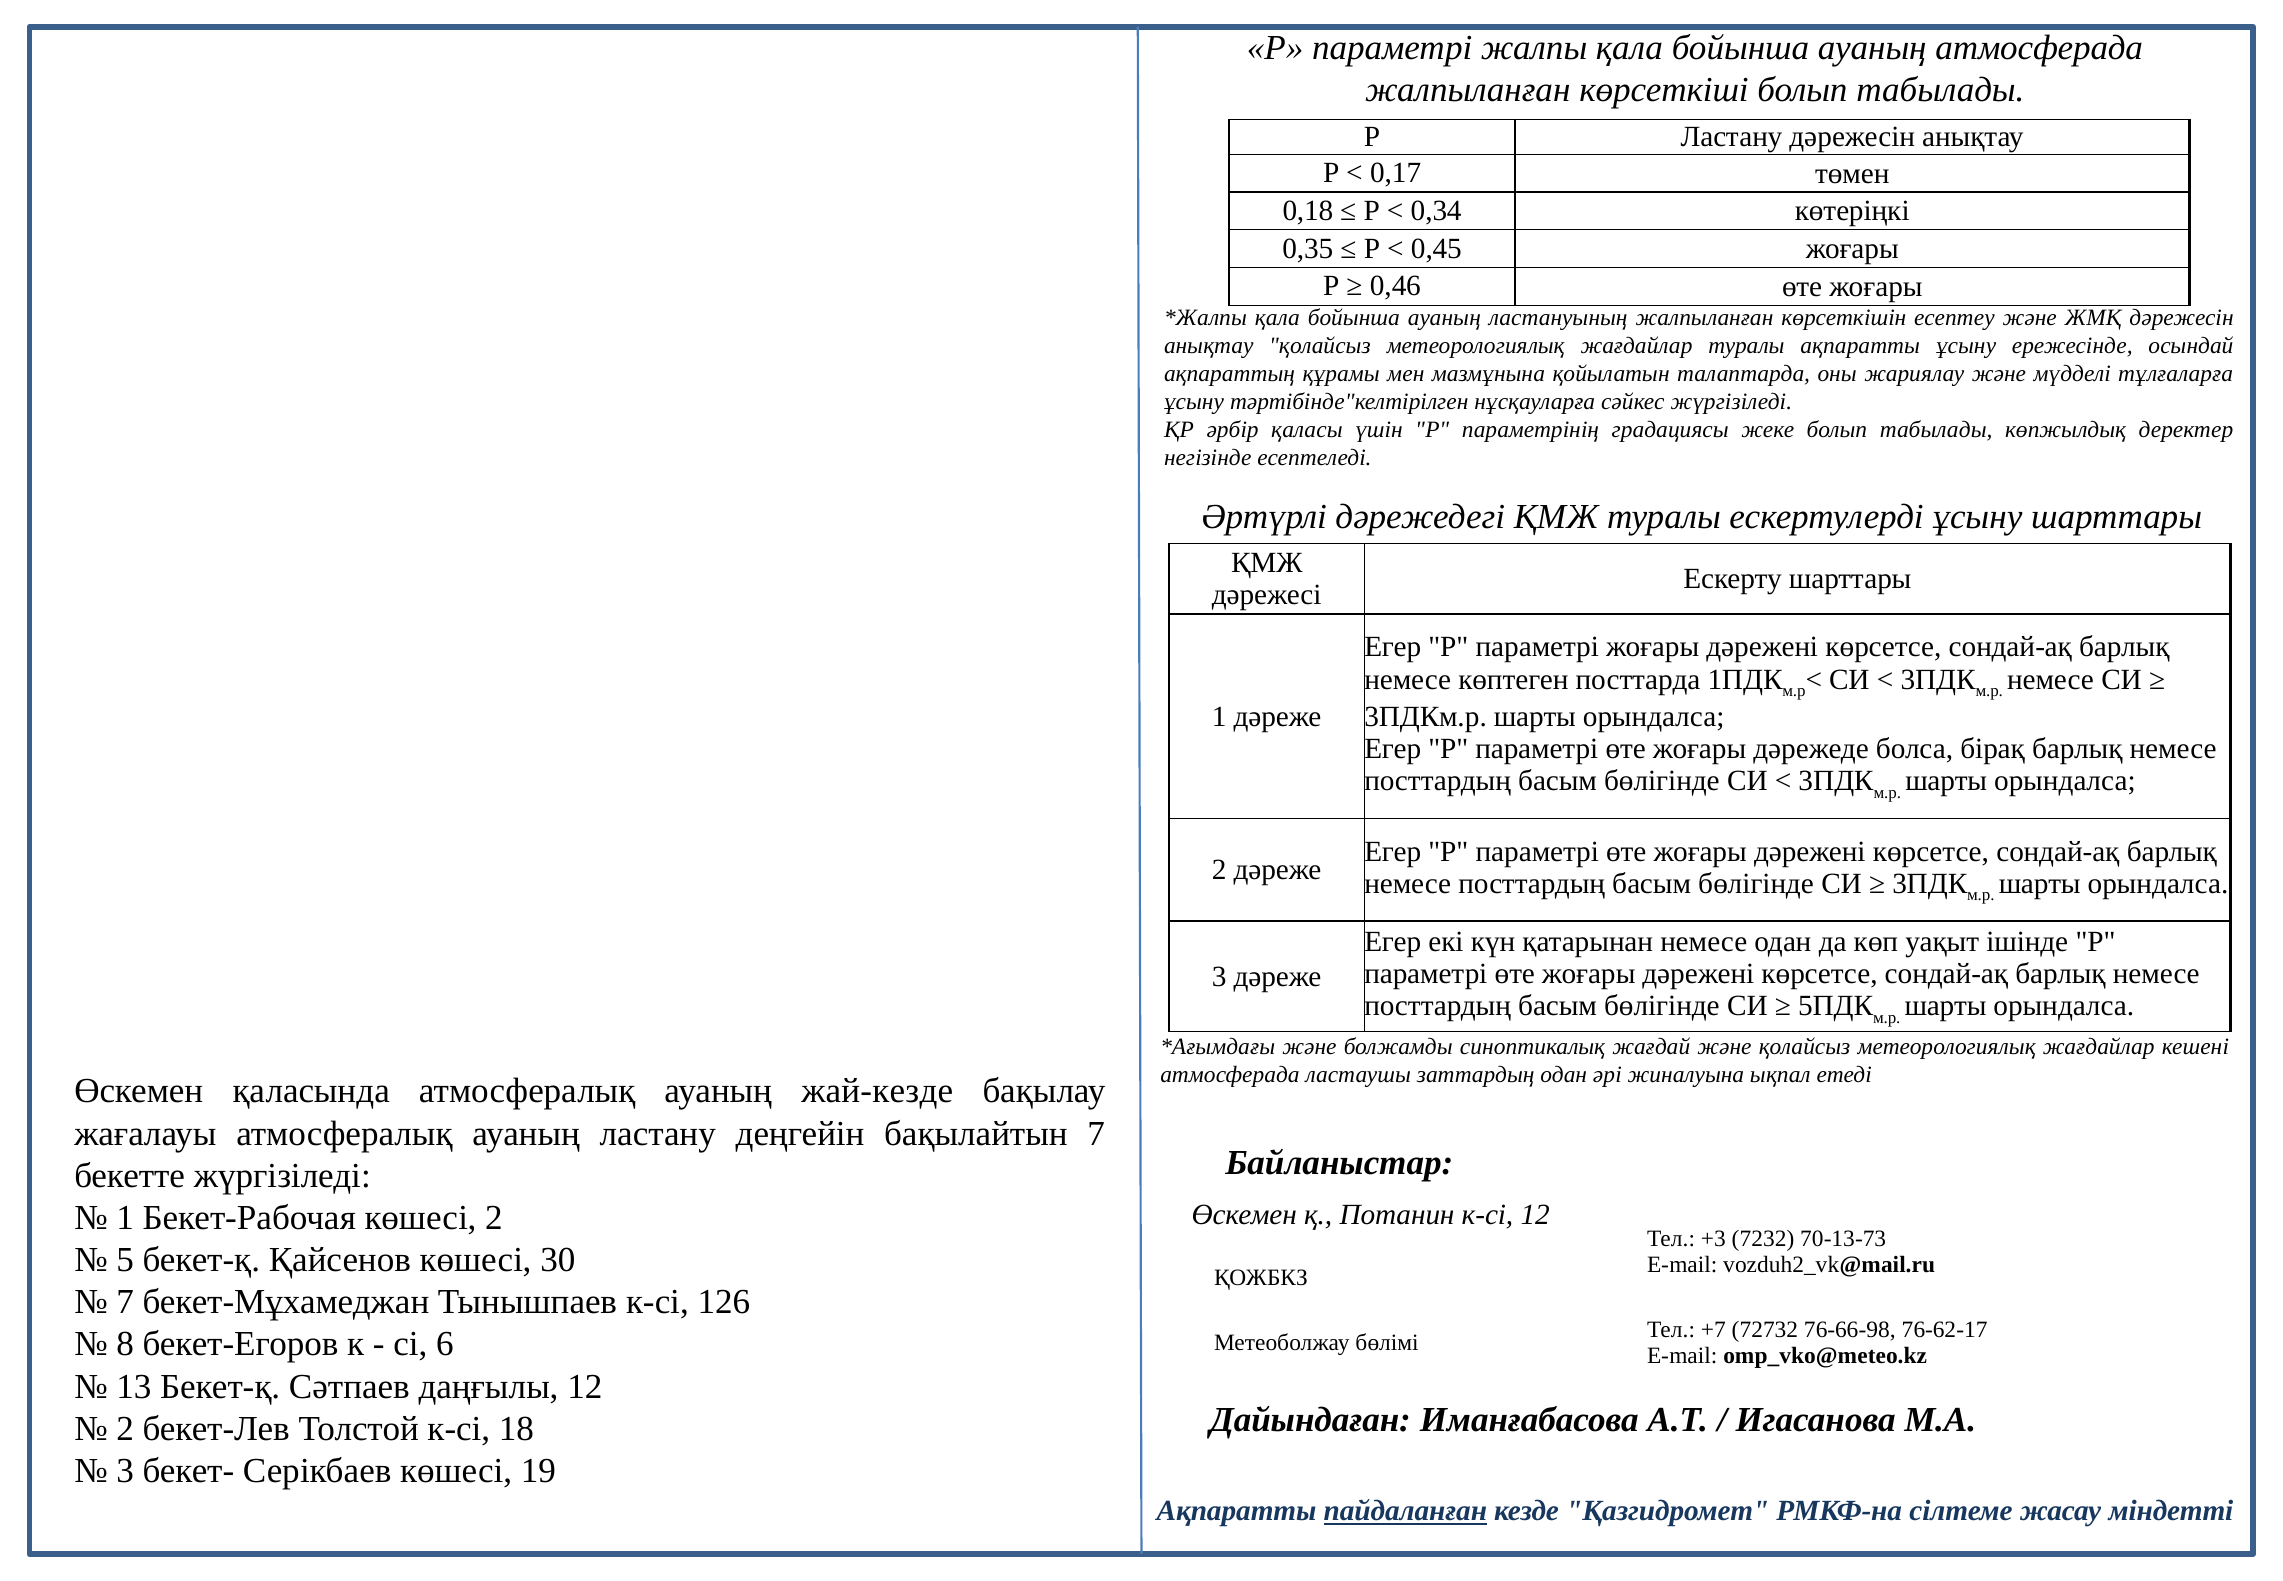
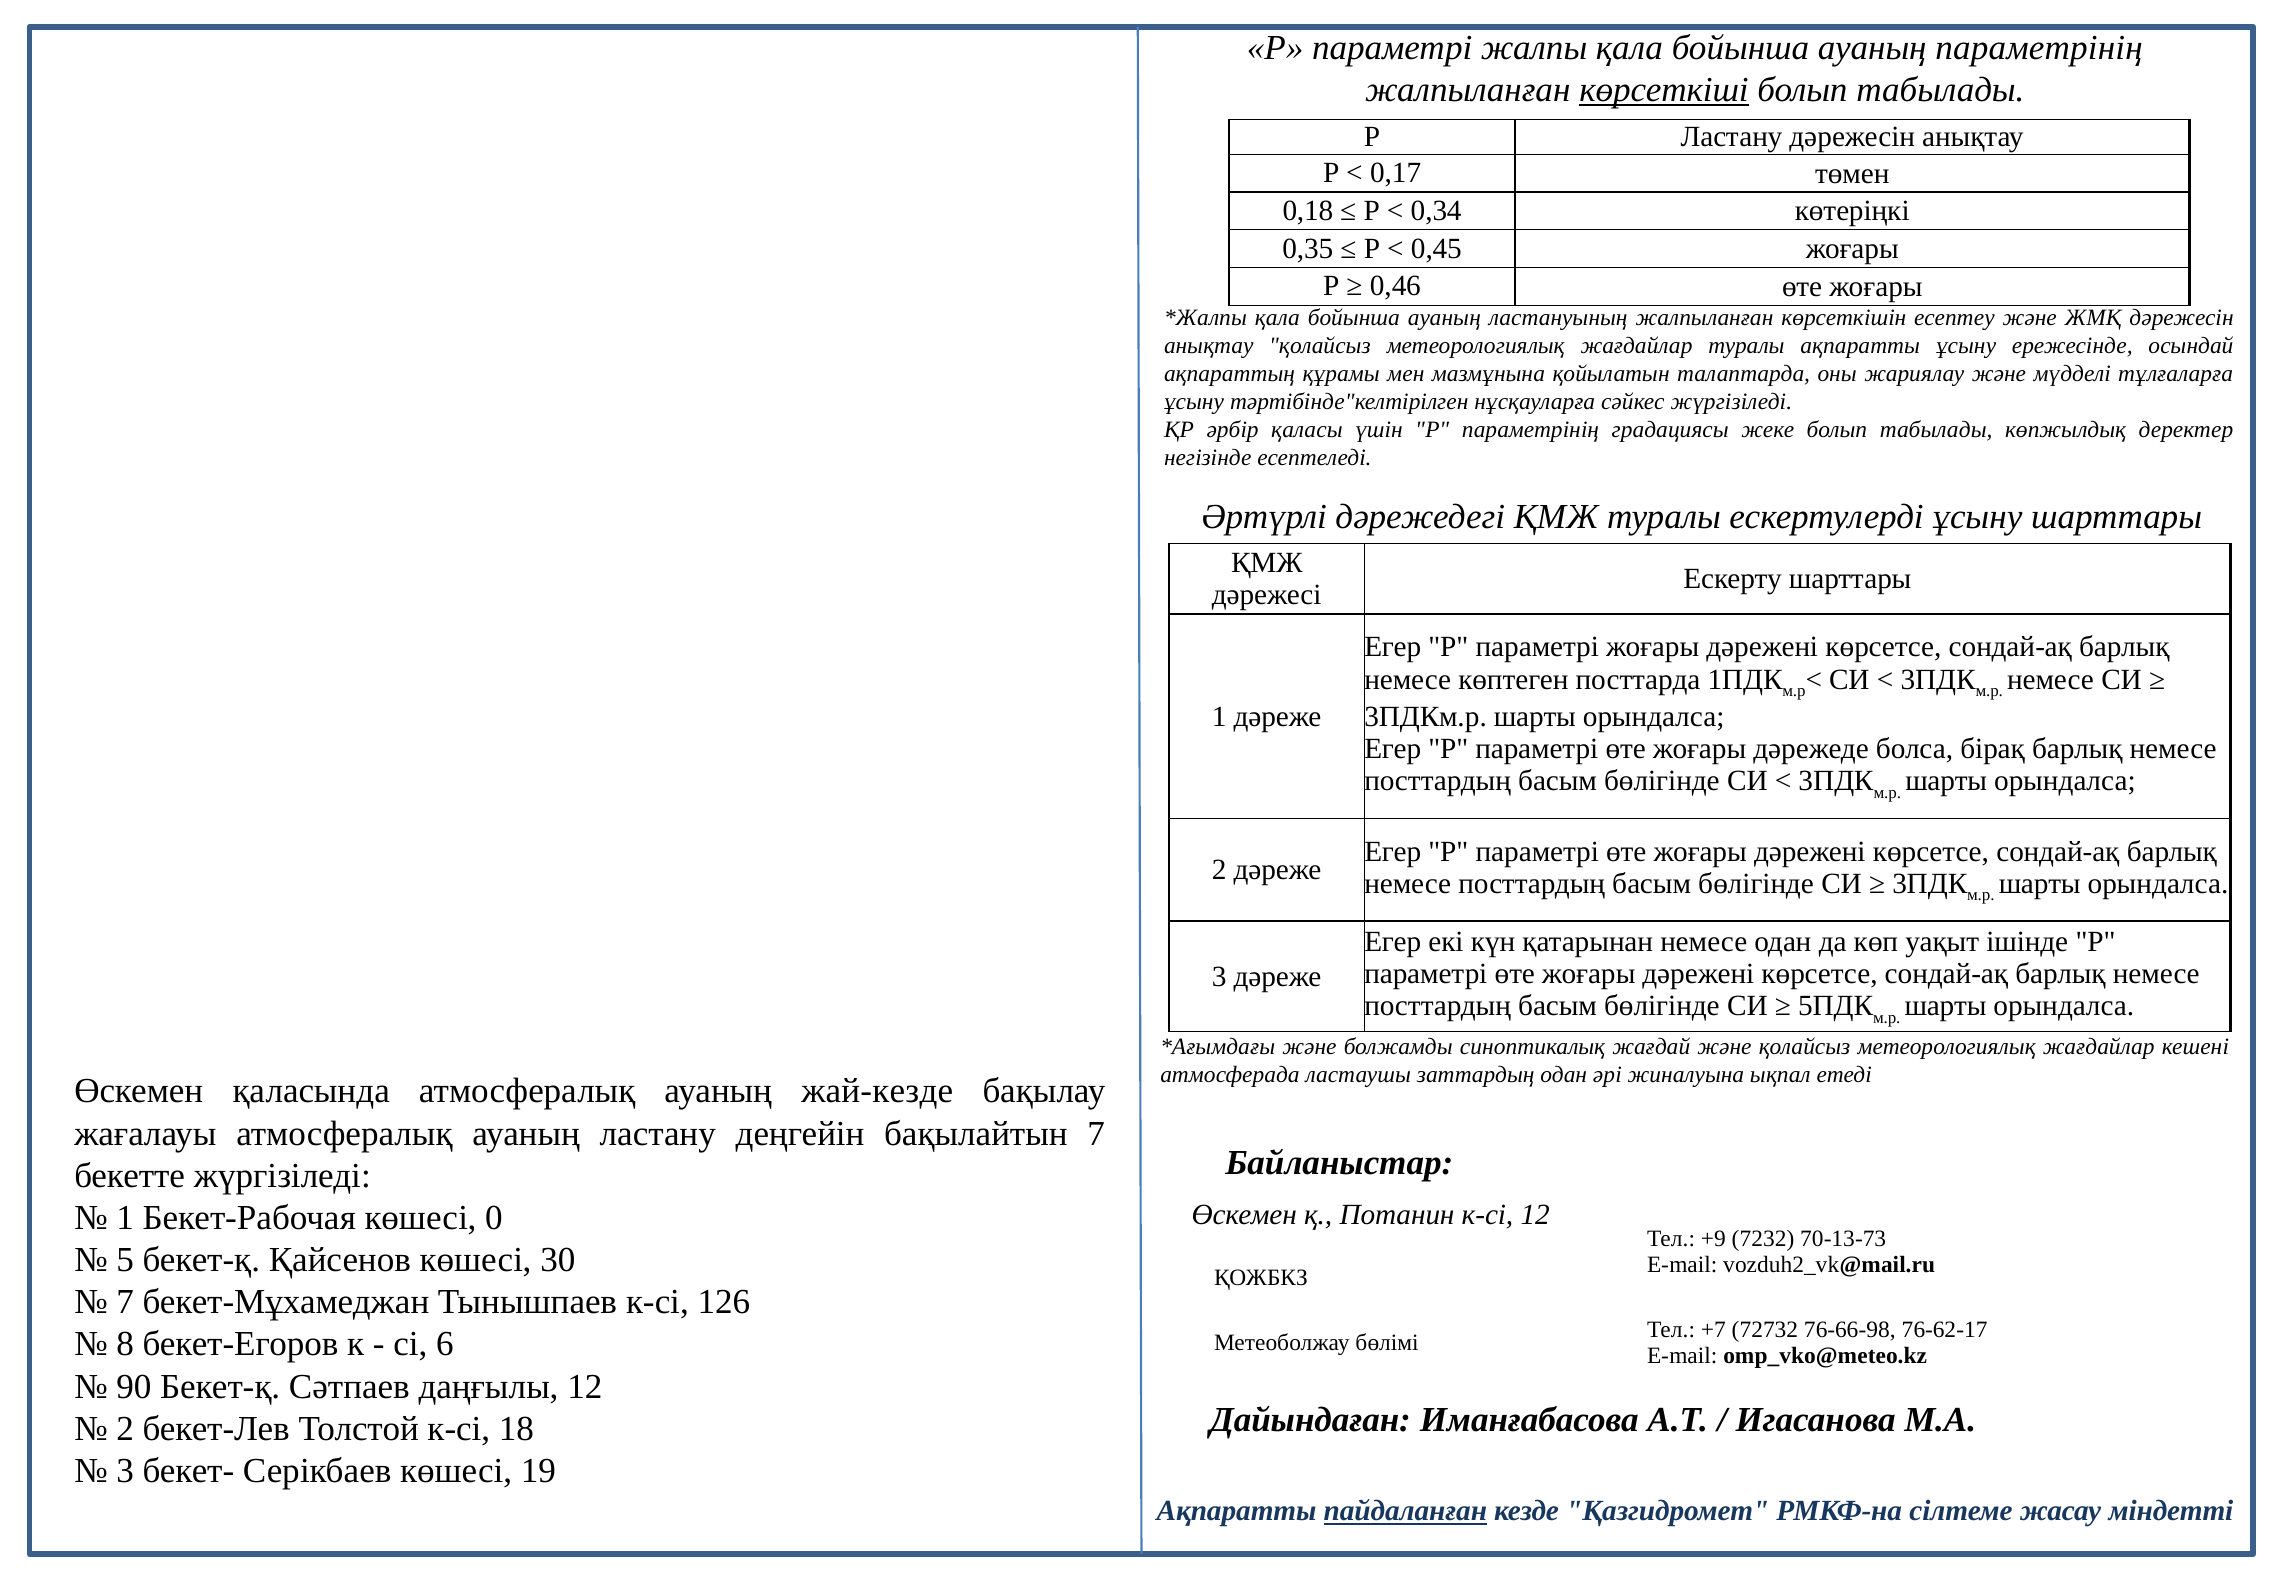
ауаның атмосферада: атмосферада -> параметрінің
көрсеткіші underline: none -> present
көшесі 2: 2 -> 0
+3: +3 -> +9
13: 13 -> 90
